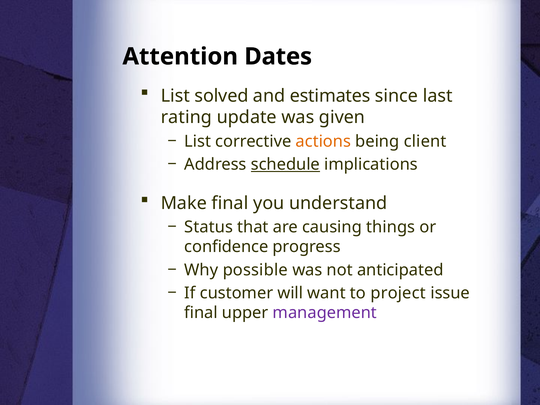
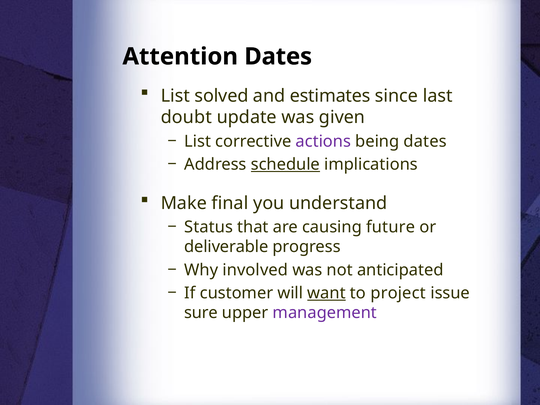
rating: rating -> doubt
actions colour: orange -> purple
being client: client -> dates
things: things -> future
confidence: confidence -> deliverable
possible: possible -> involved
want underline: none -> present
final at (201, 313): final -> sure
